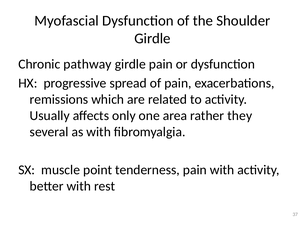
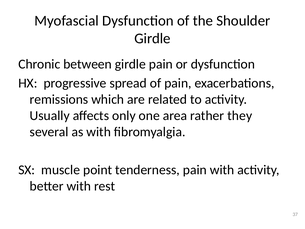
pathway: pathway -> between
